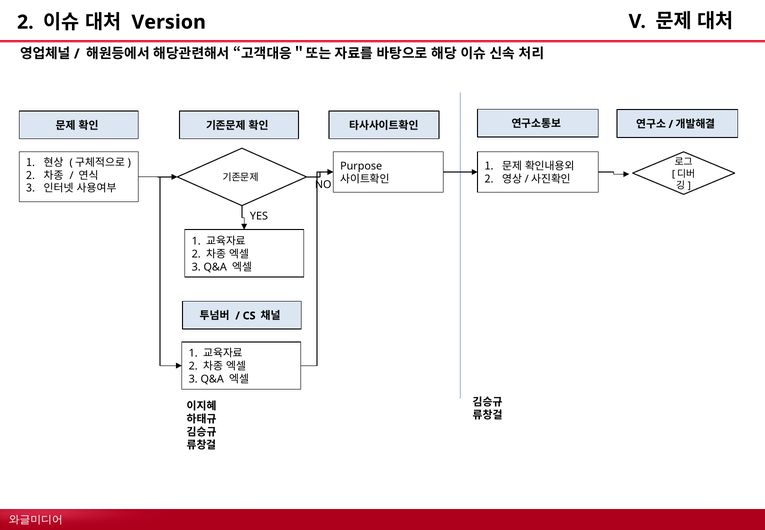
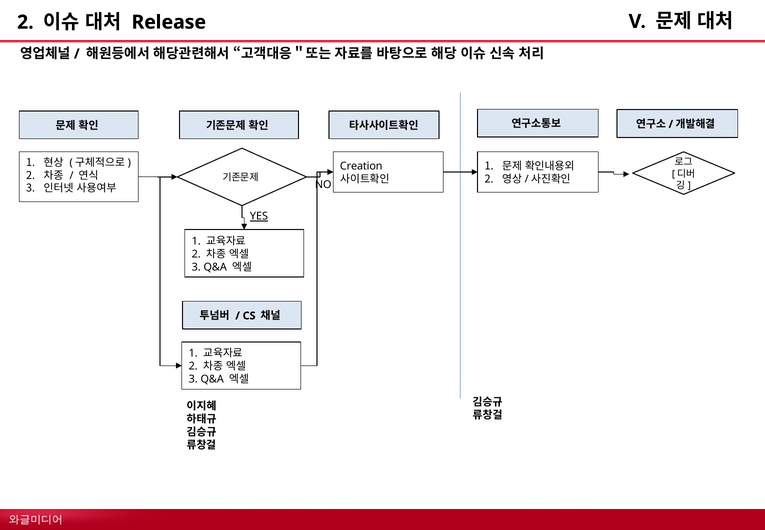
Version: Version -> Release
Purpose: Purpose -> Creation
YES underline: none -> present
